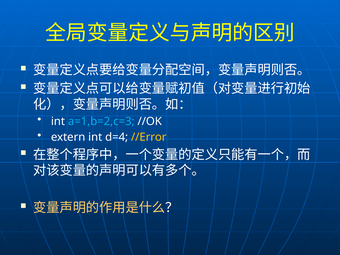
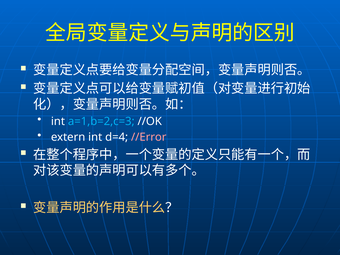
//Error colour: yellow -> pink
